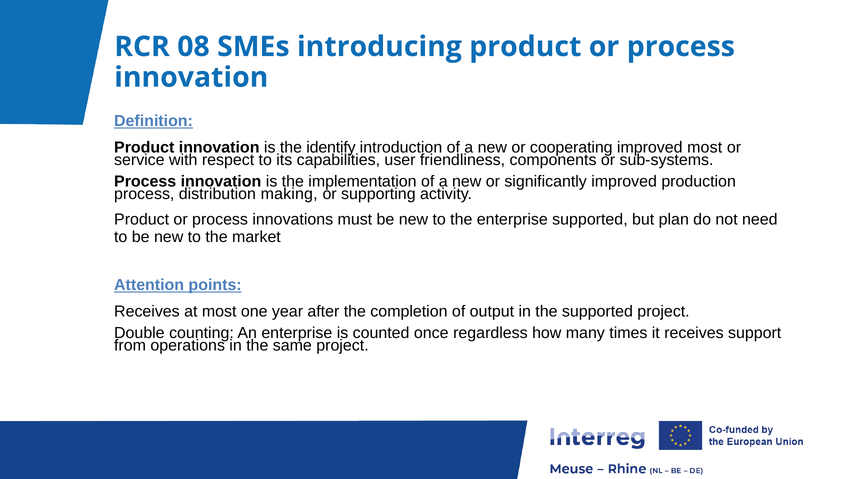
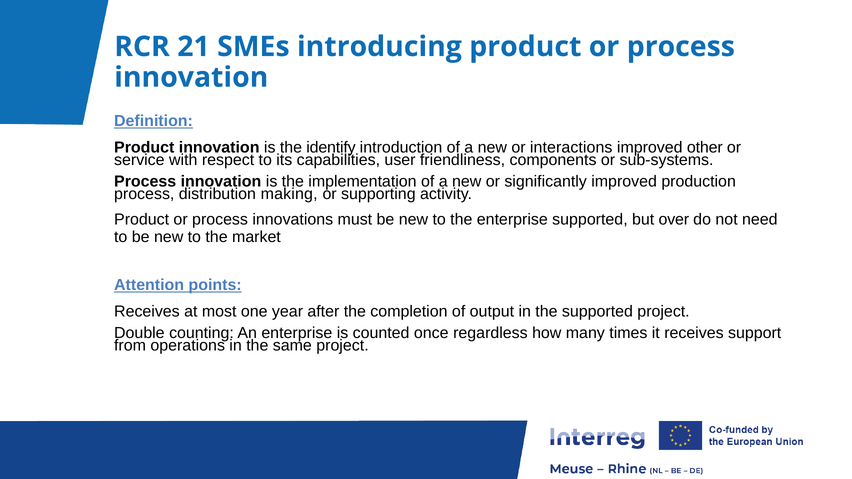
08: 08 -> 21
cooperating: cooperating -> interactions
improved most: most -> other
plan: plan -> over
